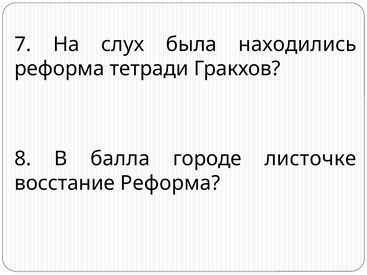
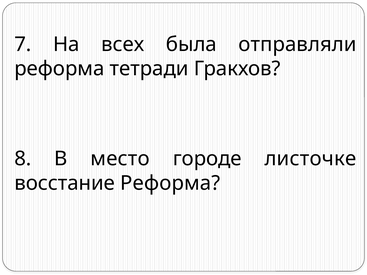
слух: слух -> всех
находились: находились -> отправляли
балла: балла -> место
